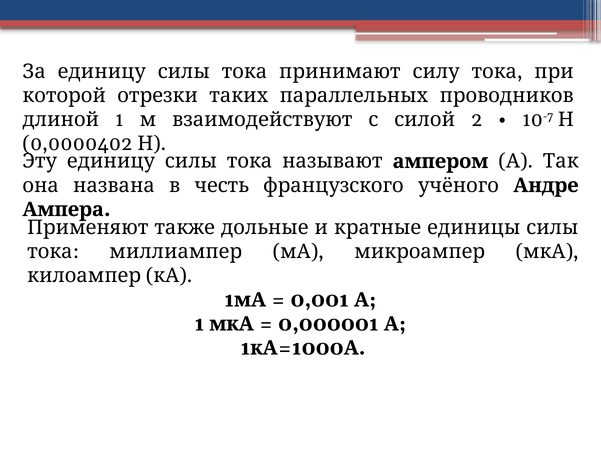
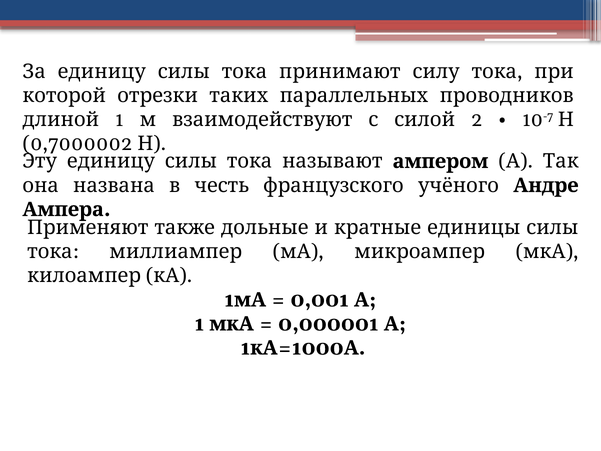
0,0000402: 0,0000402 -> 0,7000002
